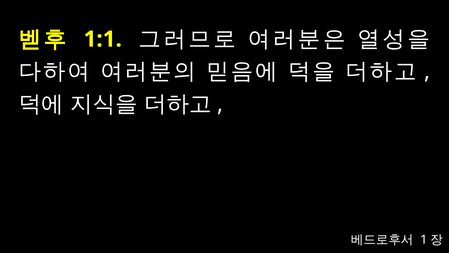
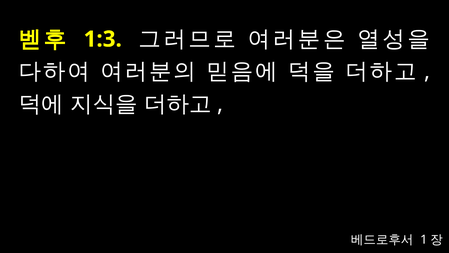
1:1: 1:1 -> 1:3
